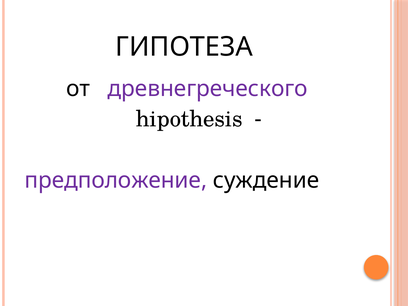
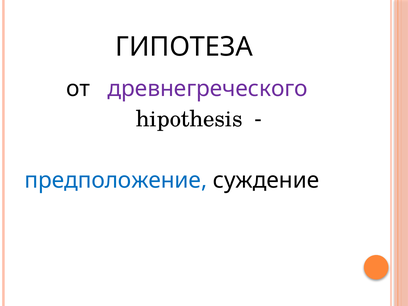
предположение colour: purple -> blue
